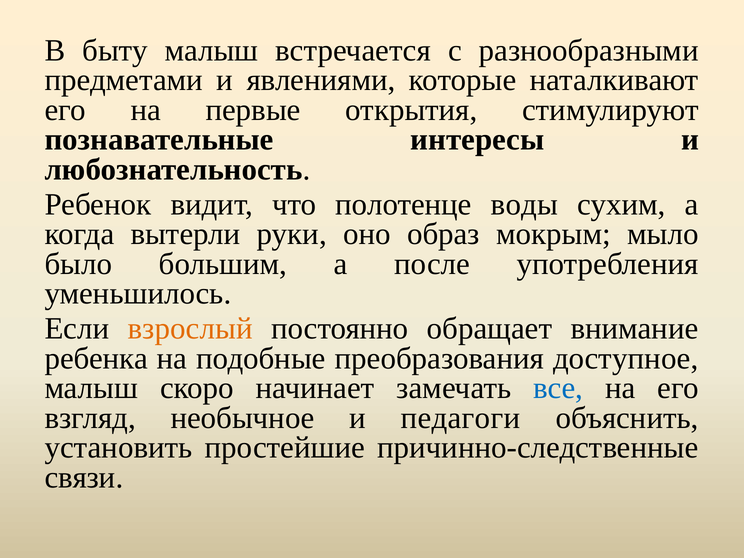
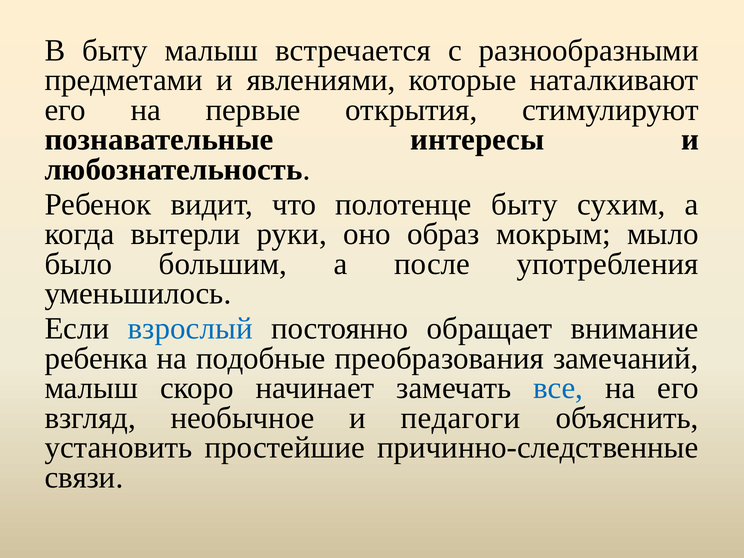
полотенце воды: воды -> быту
взрослый colour: orange -> blue
доступное: доступное -> замечаний
